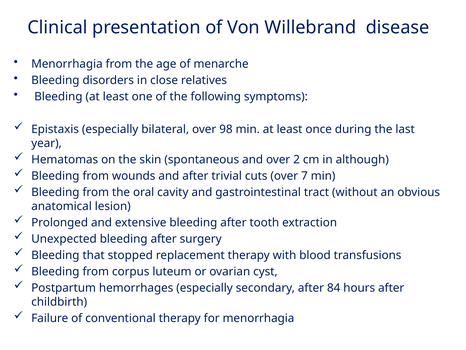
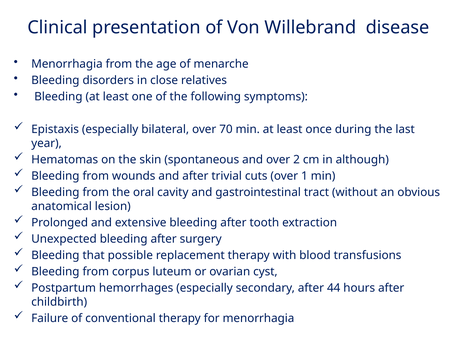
98: 98 -> 70
7: 7 -> 1
stopped: stopped -> possible
84: 84 -> 44
